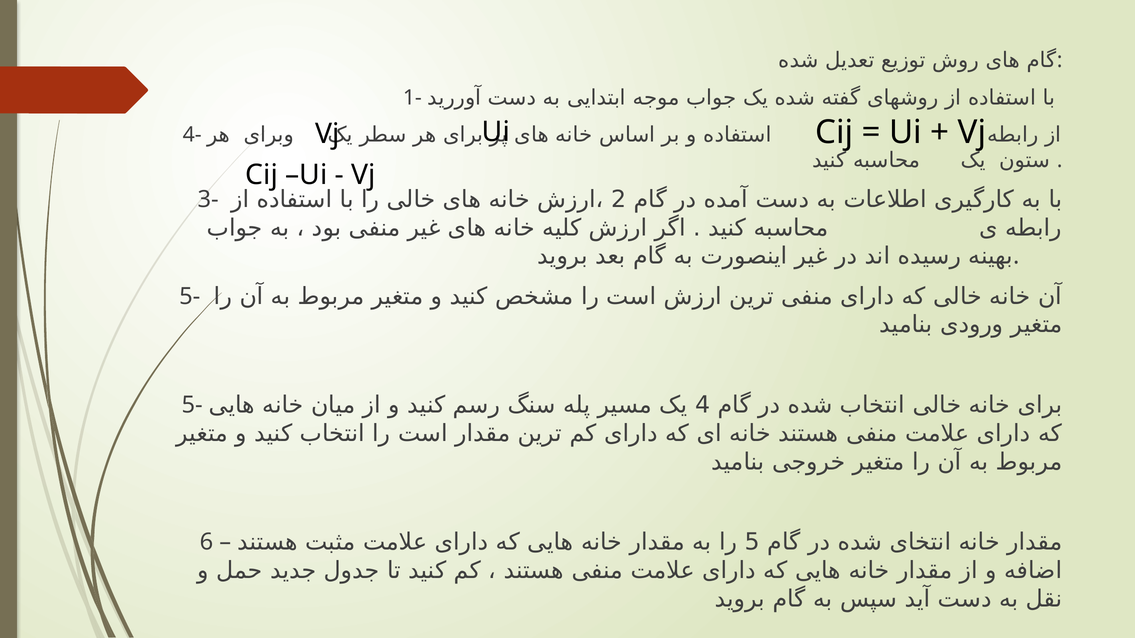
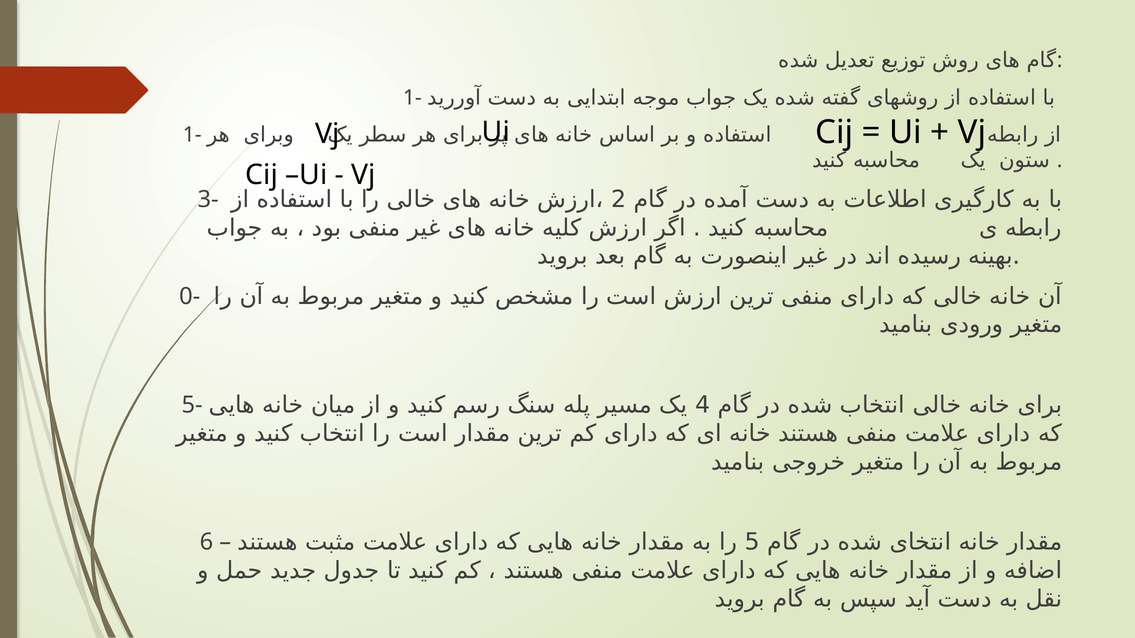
4- at (192, 135): 4- -> 1-
5- at (190, 296): 5- -> 0-
